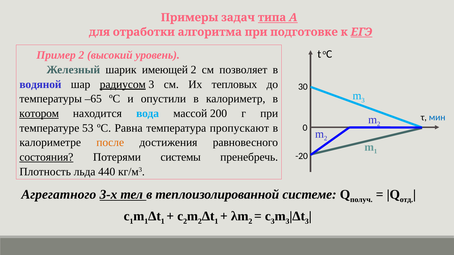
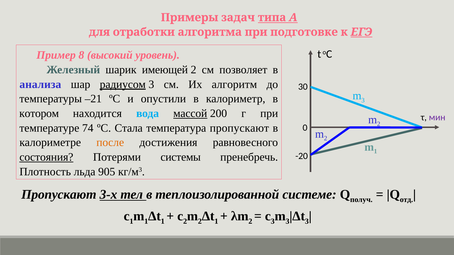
Пример 2: 2 -> 8
водяной: водяной -> анализа
тепловых: тепловых -> алгоритм
–65: –65 -> –21
котором underline: present -> none
массой underline: none -> present
мин colour: blue -> purple
53: 53 -> 74
Равна: Равна -> Стала
440: 440 -> 905
Агрегатного at (59, 195): Агрегатного -> Пропускают
